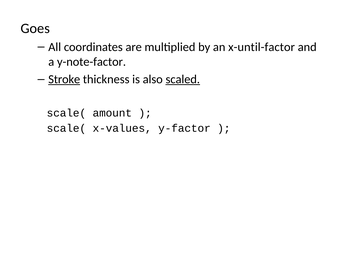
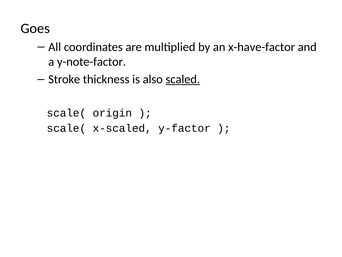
x-until-factor: x-until-factor -> x-have-factor
Stroke underline: present -> none
amount: amount -> origin
x-values: x-values -> x-scaled
